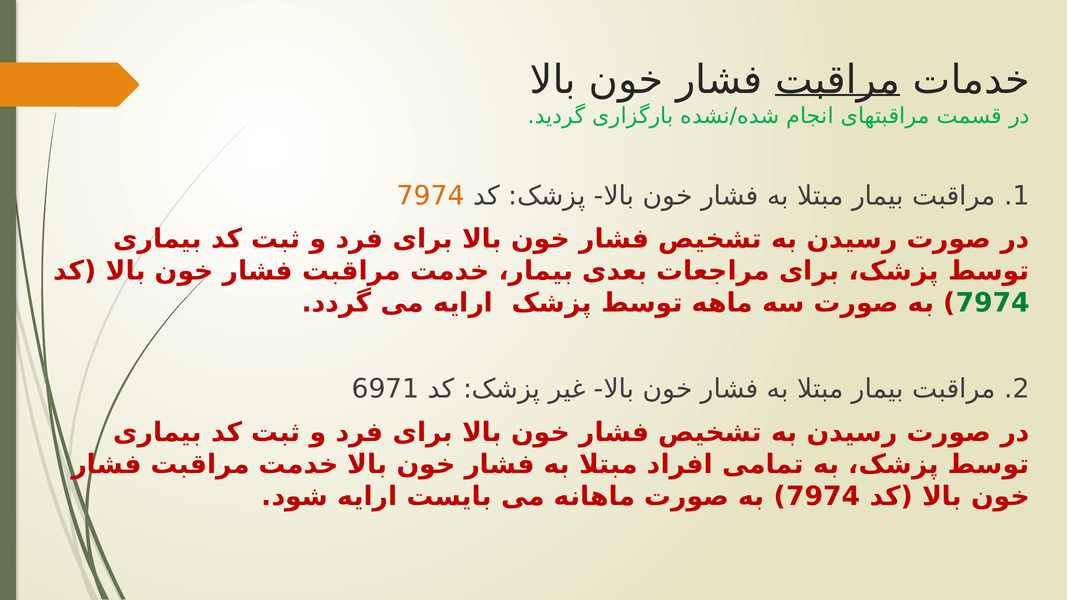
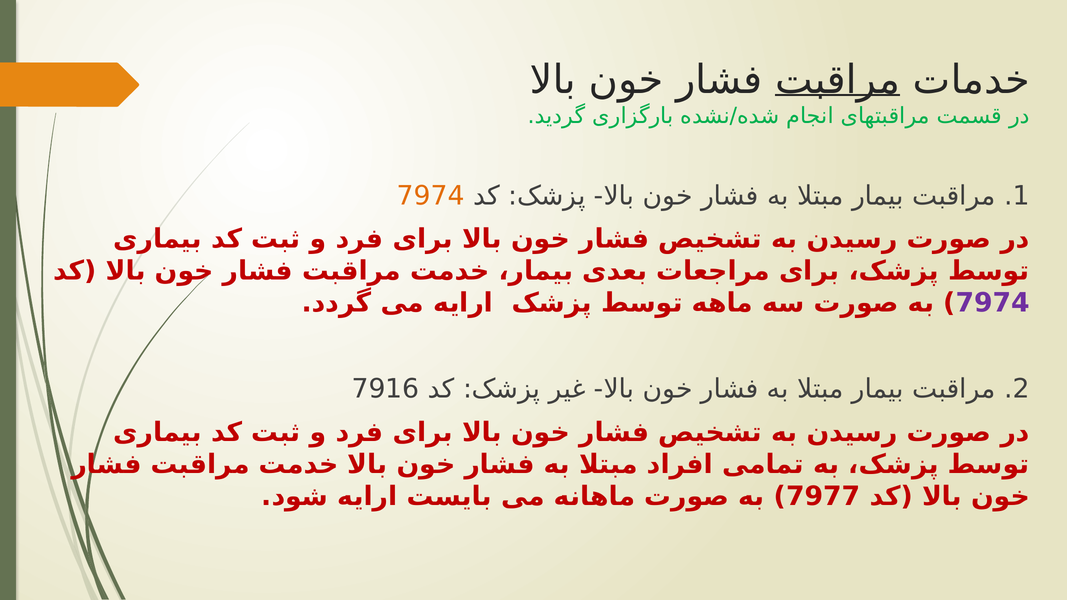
7974 at (993, 303) colour: green -> purple
6971: 6971 -> 7916
7974 at (823, 496): 7974 -> 7977
